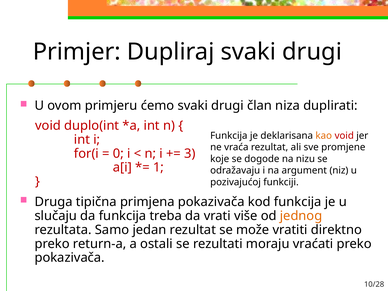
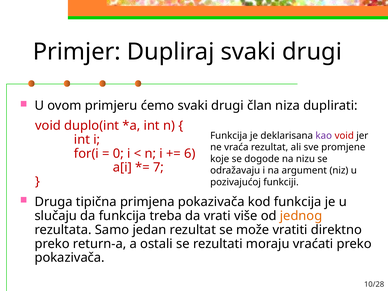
kao colour: orange -> purple
3: 3 -> 6
1: 1 -> 7
